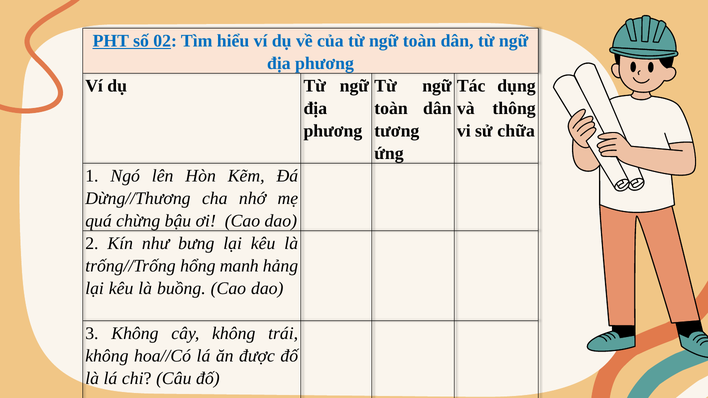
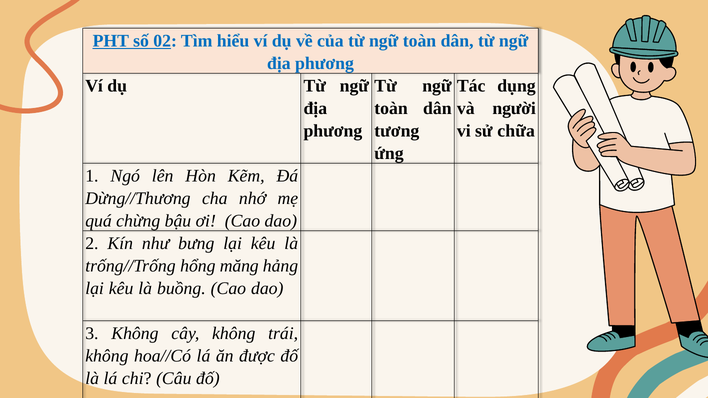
thông: thông -> người
manh: manh -> măng
